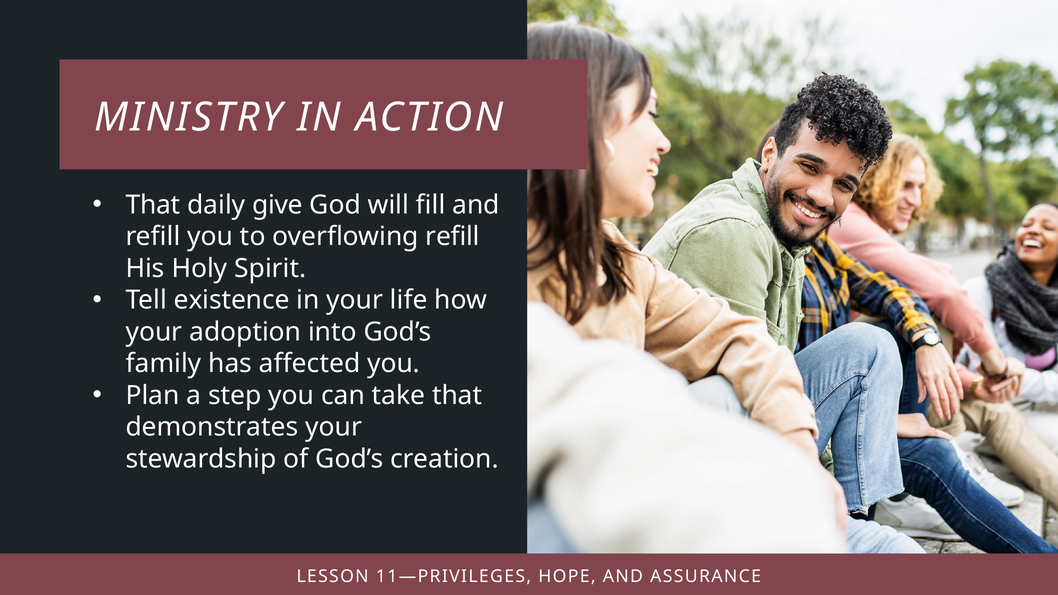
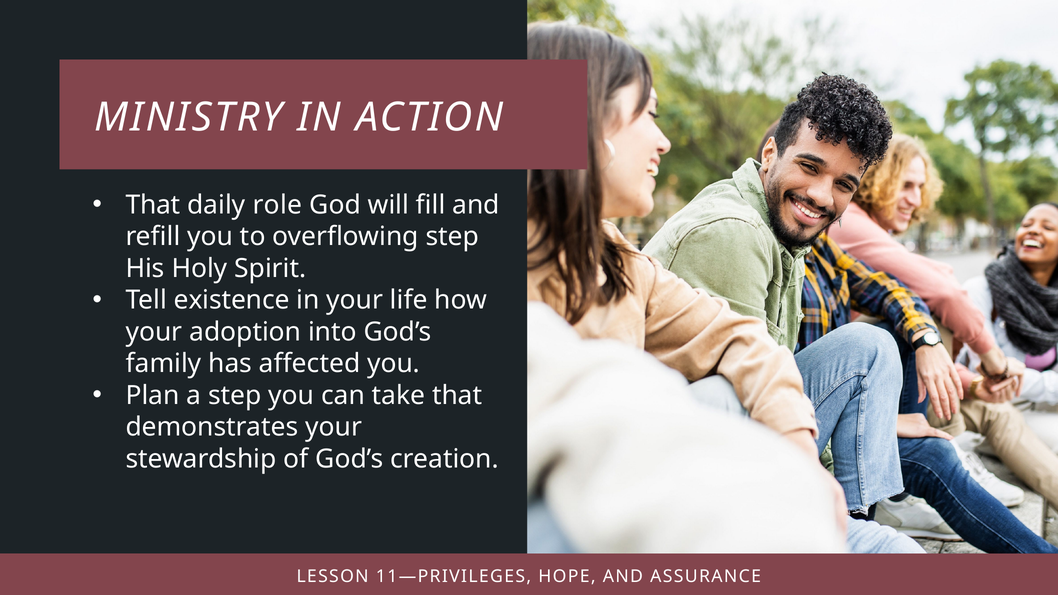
give: give -> role
overflowing refill: refill -> step
